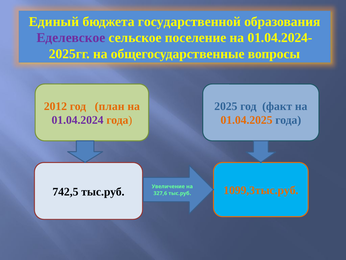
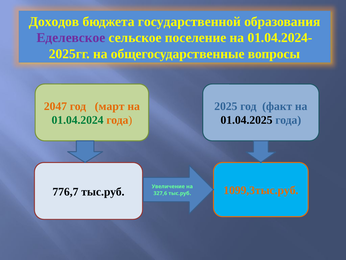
Единый: Единый -> Доходов
2012: 2012 -> 2047
план: план -> март
01.04.2024 colour: purple -> green
01.04.2025 colour: orange -> black
742,5: 742,5 -> 776,7
